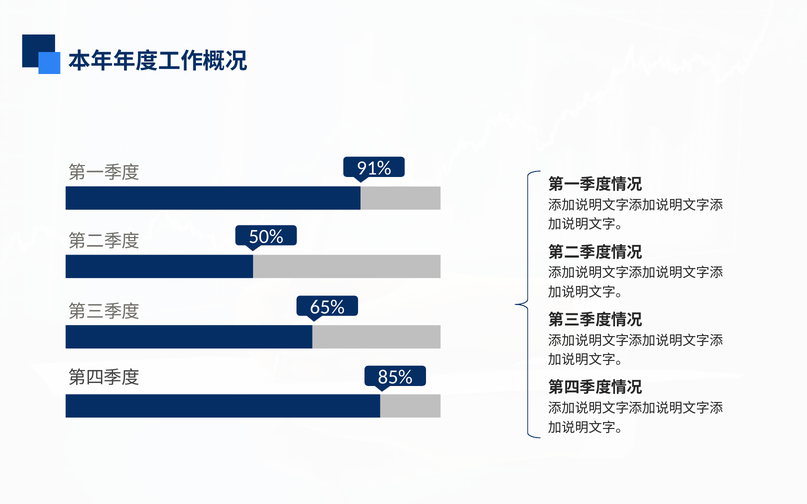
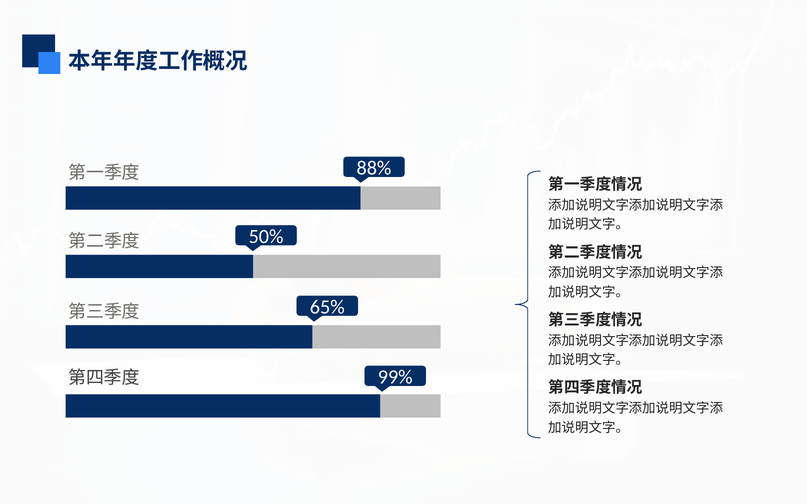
91%: 91% -> 88%
85%: 85% -> 99%
